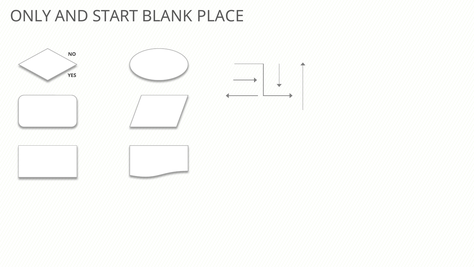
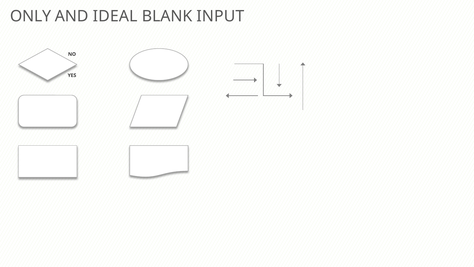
START: START -> IDEAL
PLACE: PLACE -> INPUT
